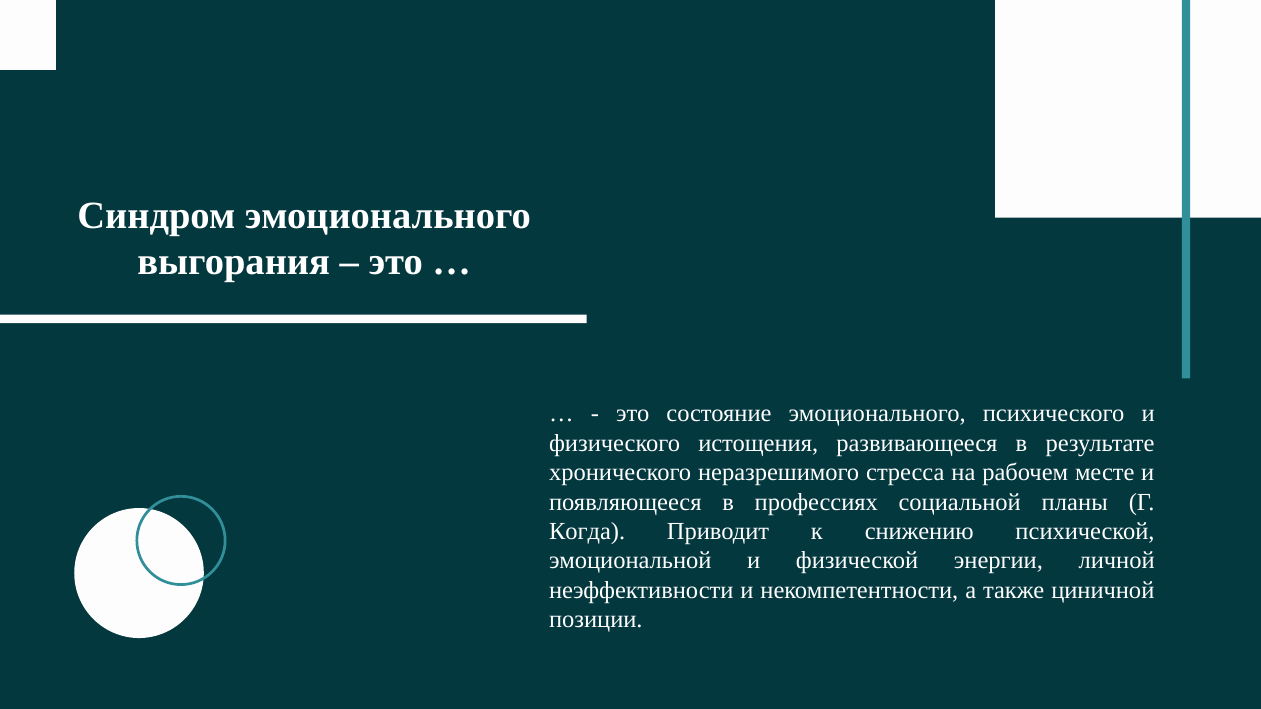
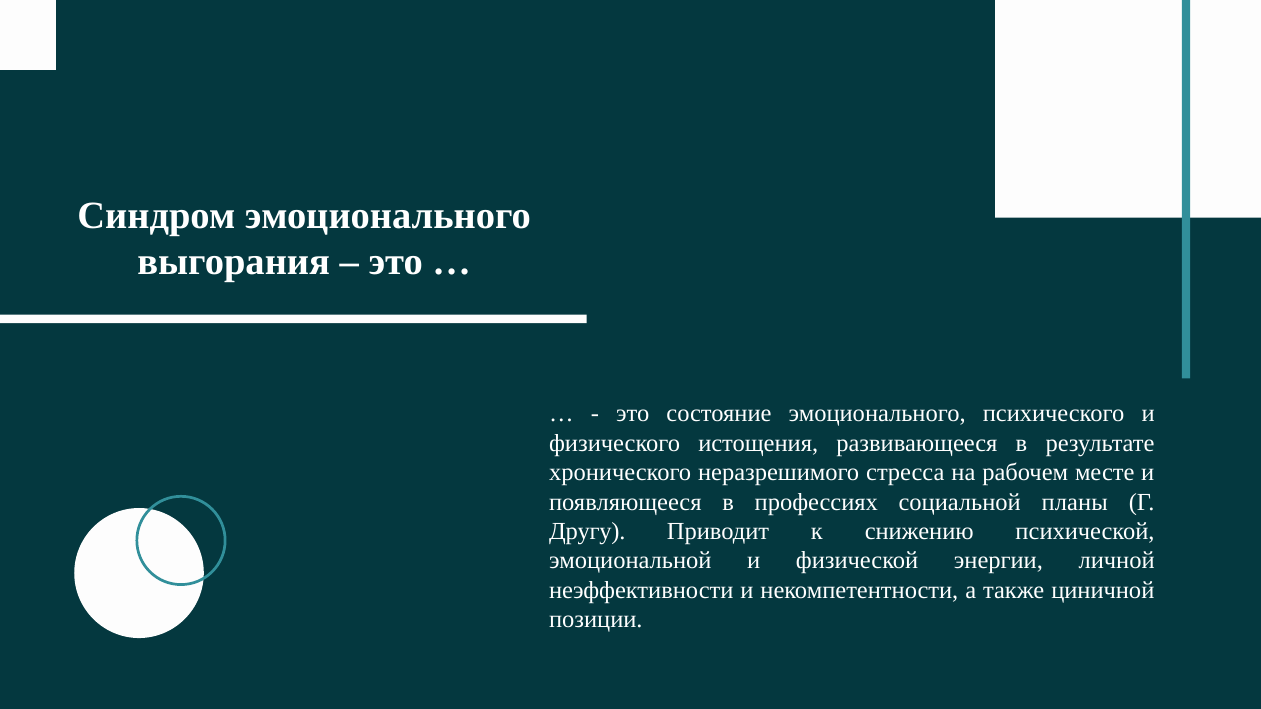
Когда: Когда -> Другу
